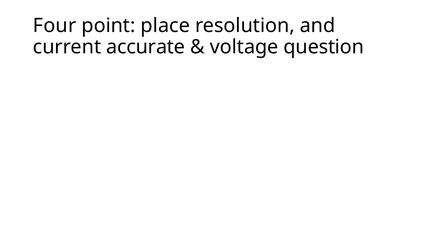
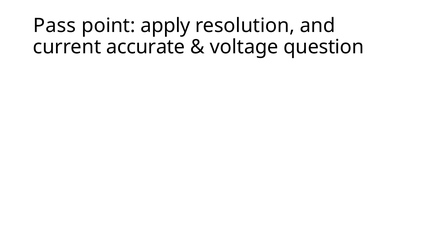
Four: Four -> Pass
place: place -> apply
